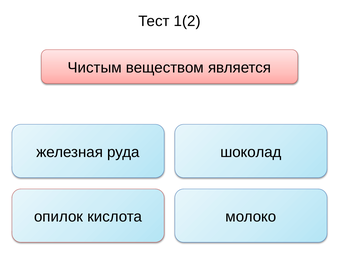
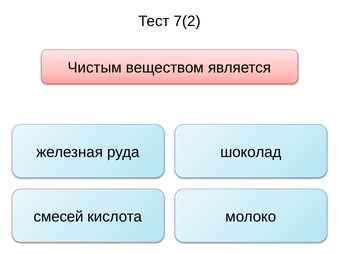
1(2: 1(2 -> 7(2
опилок: опилок -> смесей
